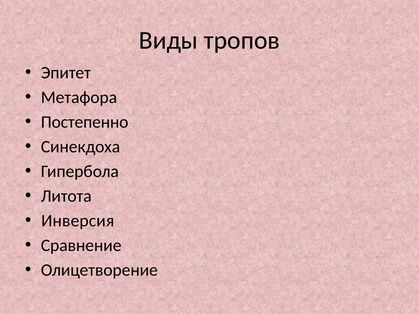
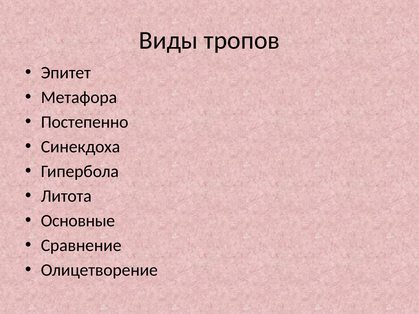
Инверсия: Инверсия -> Основные
